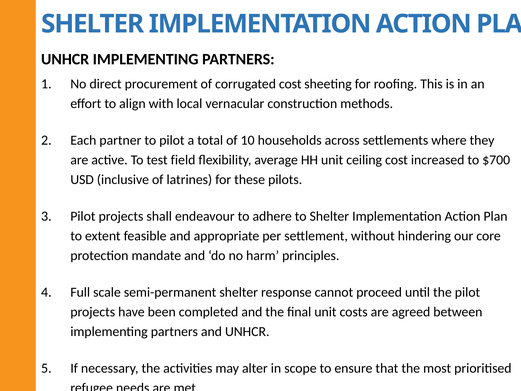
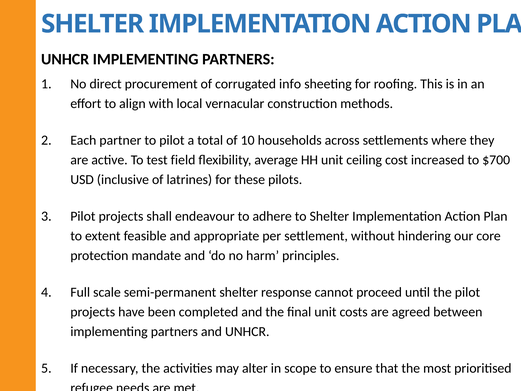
corrugated cost: cost -> info
